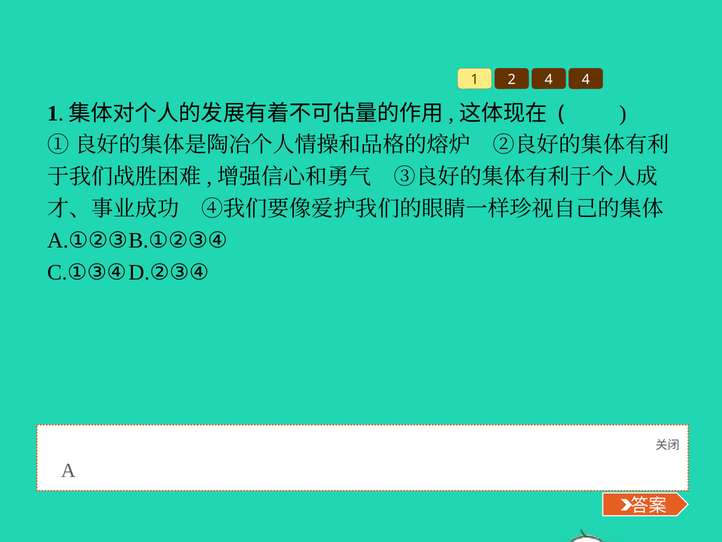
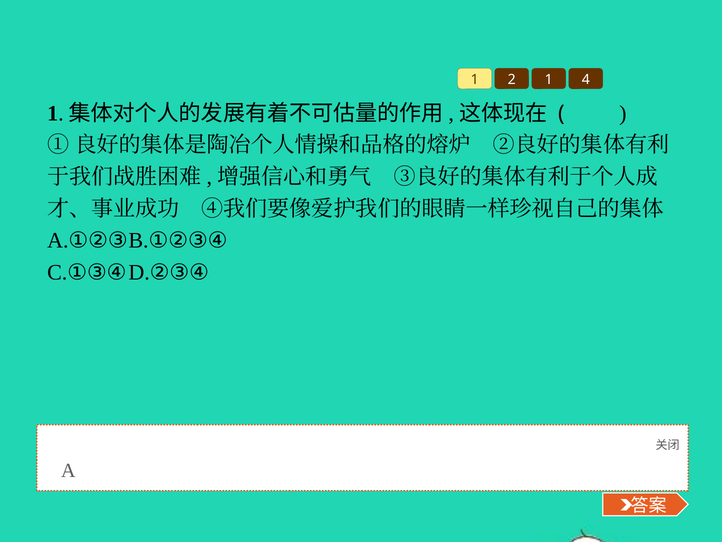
2 4: 4 -> 1
